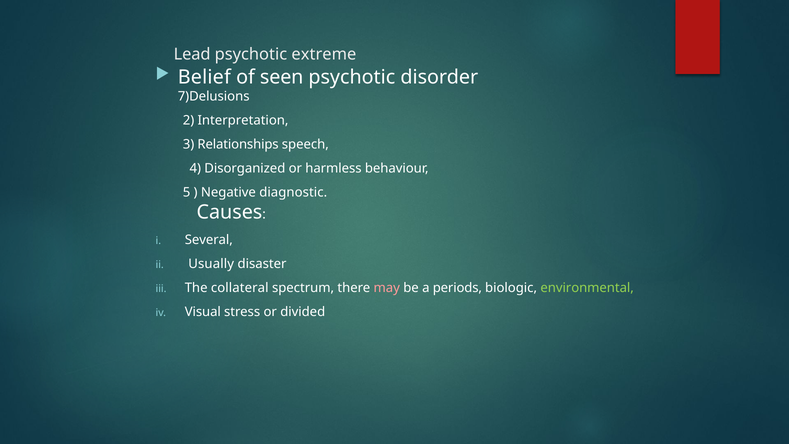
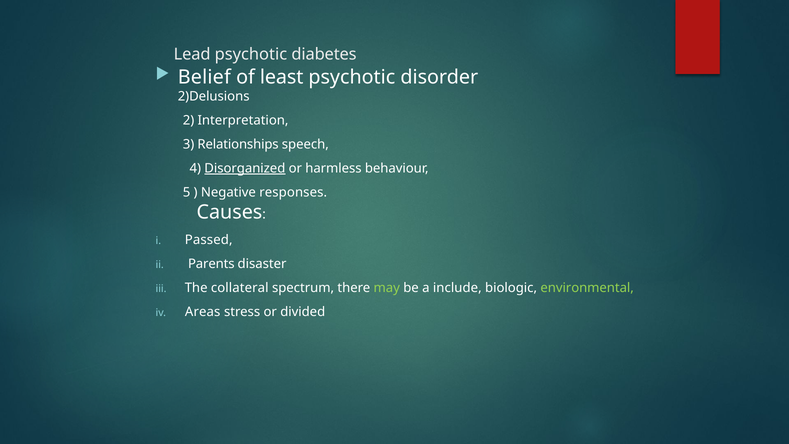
extreme: extreme -> diabetes
seen: seen -> least
7)Delusions: 7)Delusions -> 2)Delusions
Disorganized underline: none -> present
diagnostic: diagnostic -> responses
Several: Several -> Passed
Usually: Usually -> Parents
may colour: pink -> light green
periods: periods -> include
Visual: Visual -> Areas
